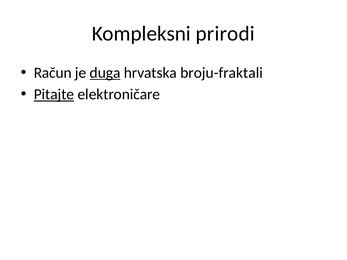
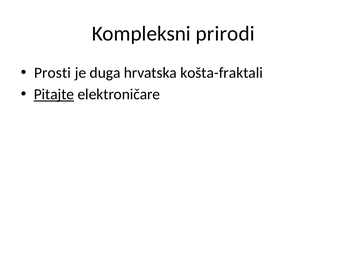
Račun: Račun -> Prosti
duga underline: present -> none
broju-fraktali: broju-fraktali -> košta-fraktali
